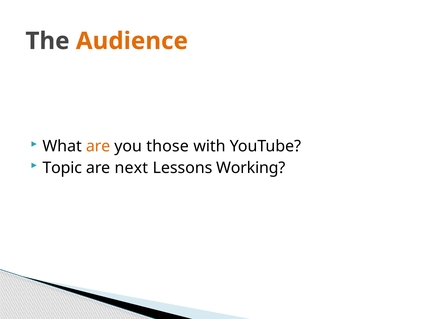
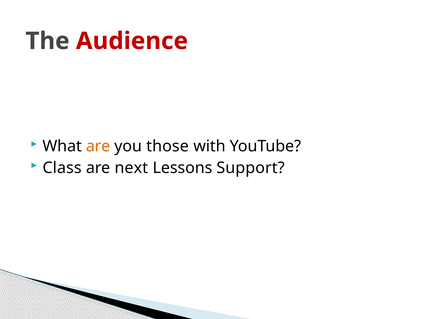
Audience colour: orange -> red
Topic: Topic -> Class
Working: Working -> Support
